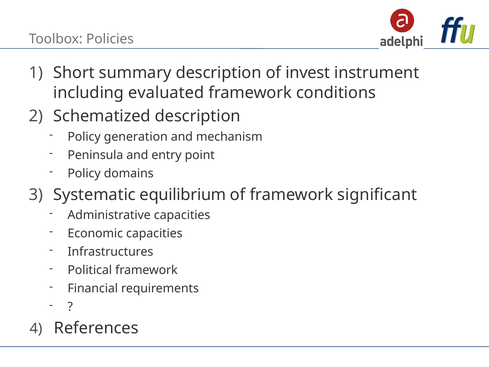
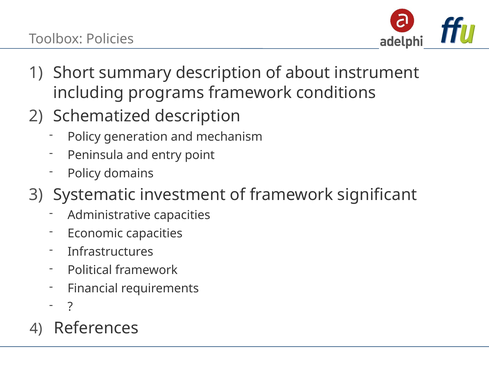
invest: invest -> about
evaluated: evaluated -> programs
equilibrium: equilibrium -> investment
